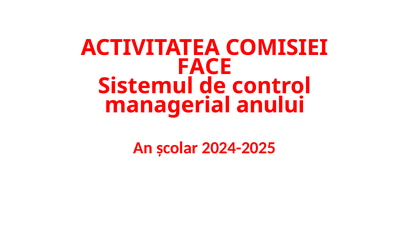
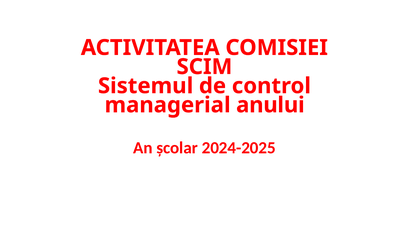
FACE: FACE -> SCIM
